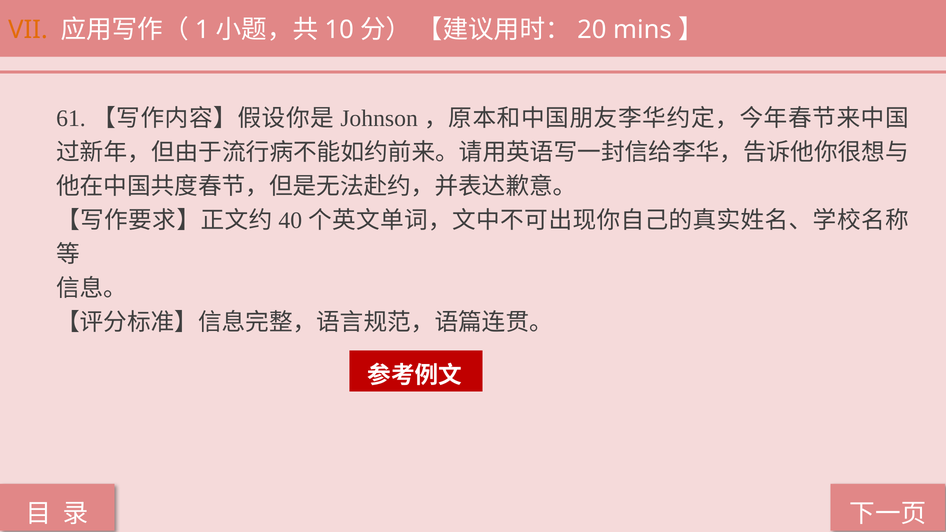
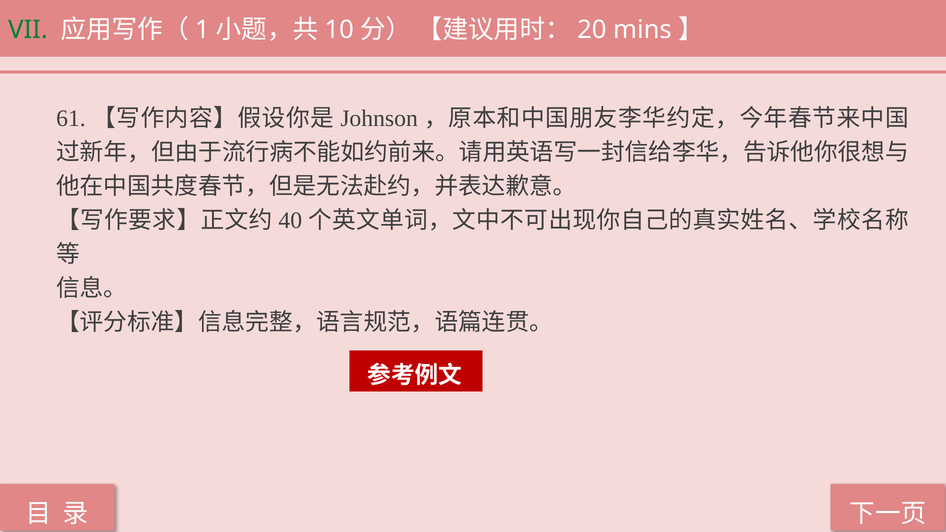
VII colour: orange -> green
